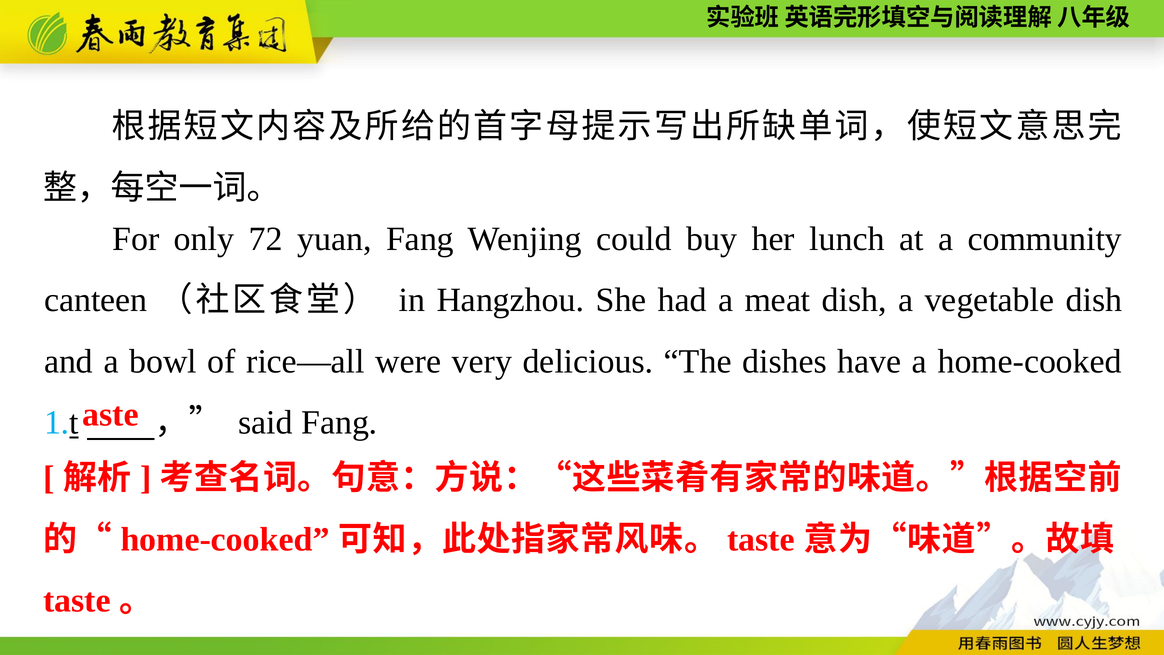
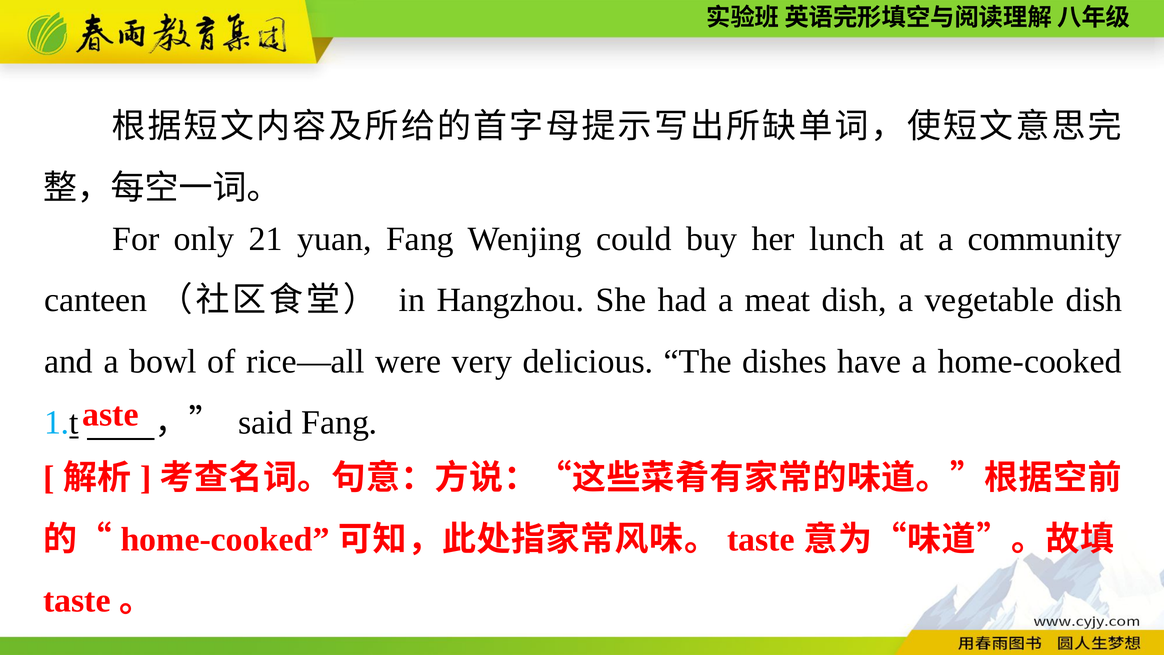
72: 72 -> 21
